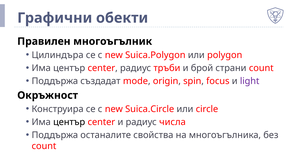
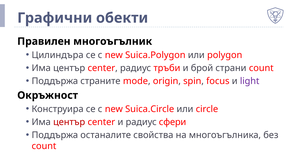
създадат: създадат -> страните
център at (69, 122) colour: black -> red
числа: числа -> сфери
